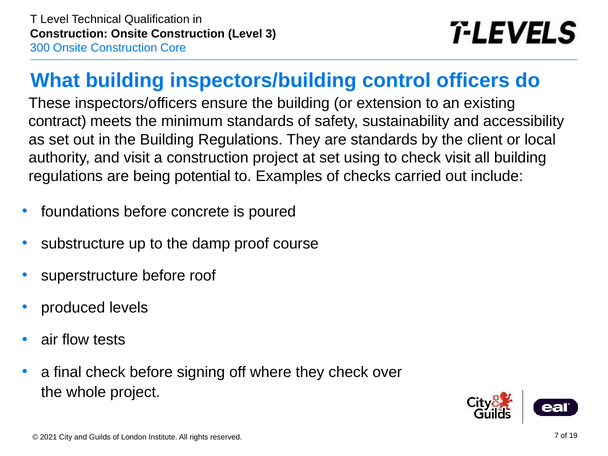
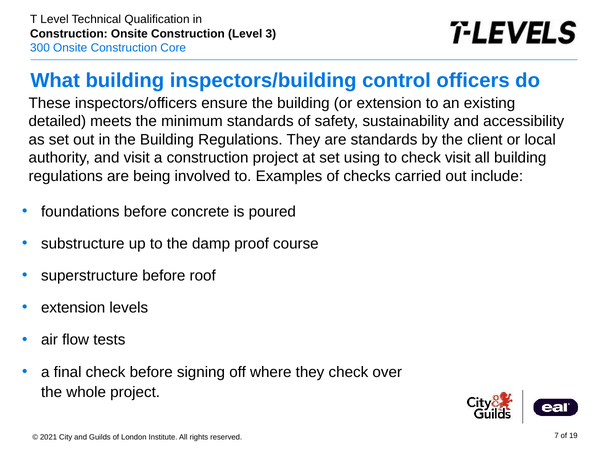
contract: contract -> detailed
potential: potential -> involved
produced at (73, 308): produced -> extension
